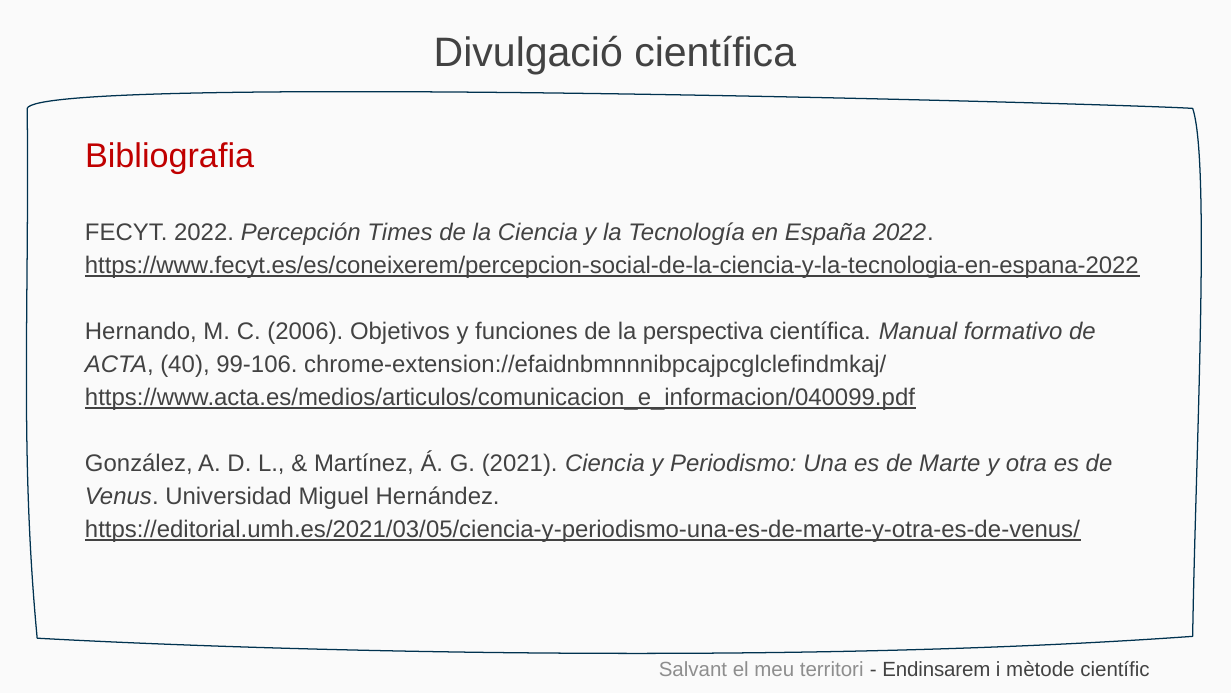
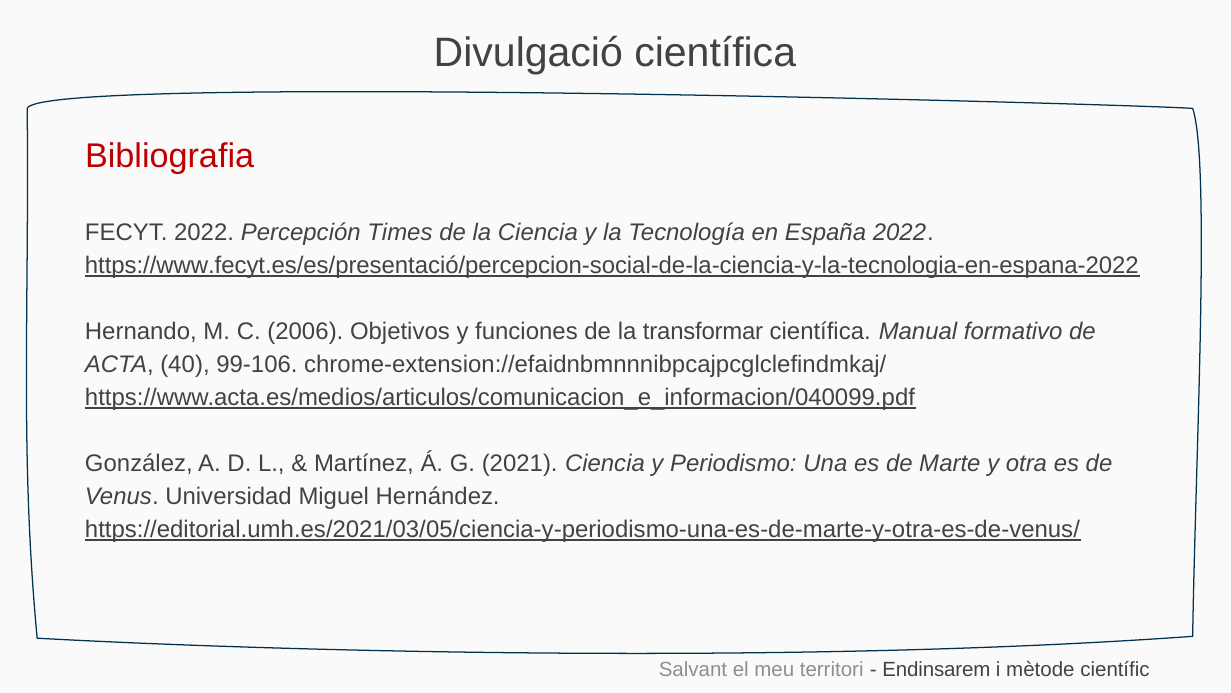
https://www.fecyt.es/es/coneixerem/percepcion-social-de-la-ciencia-y-la-tecnologia-en-espana-2022: https://www.fecyt.es/es/coneixerem/percepcion-social-de-la-ciencia-y-la-tecnologia-en-espana-2022 -> https://www.fecyt.es/es/presentació/percepcion-social-de-la-ciencia-y-la-tecnologia-en-espana-2022
perspectiva: perspectiva -> transformar
